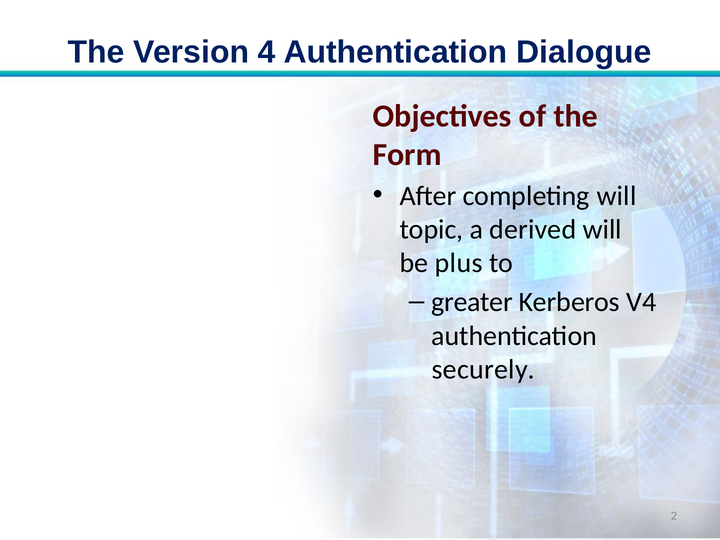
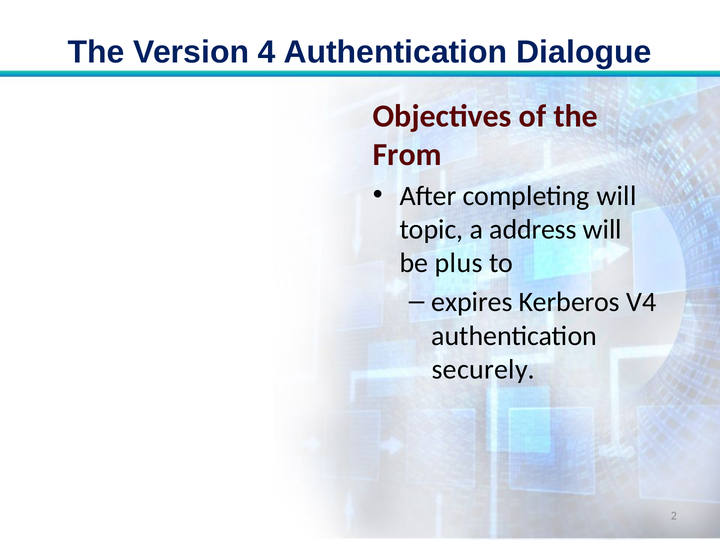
Form: Form -> From
derived: derived -> address
greater: greater -> expires
